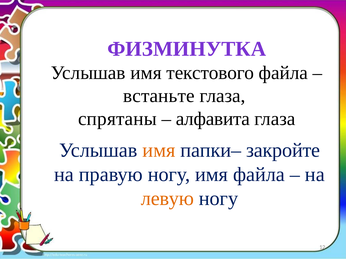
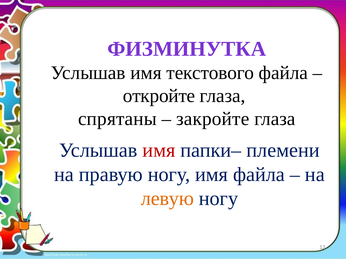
встаньте: встаньте -> откройте
алфавита: алфавита -> закройте
имя at (159, 151) colour: orange -> red
закройте: закройте -> племени
